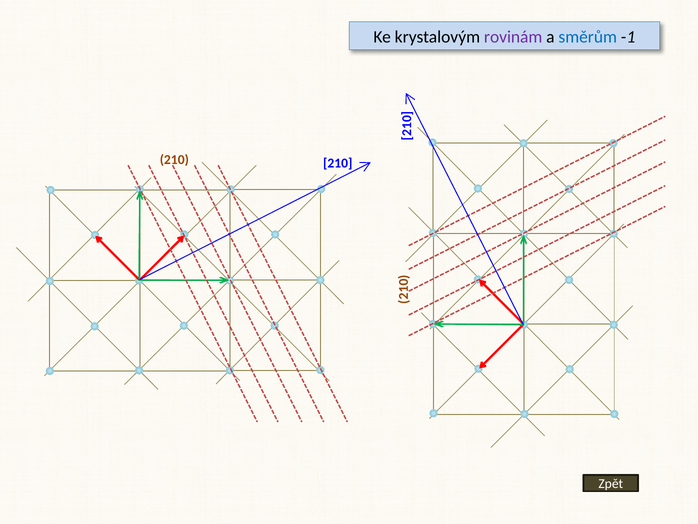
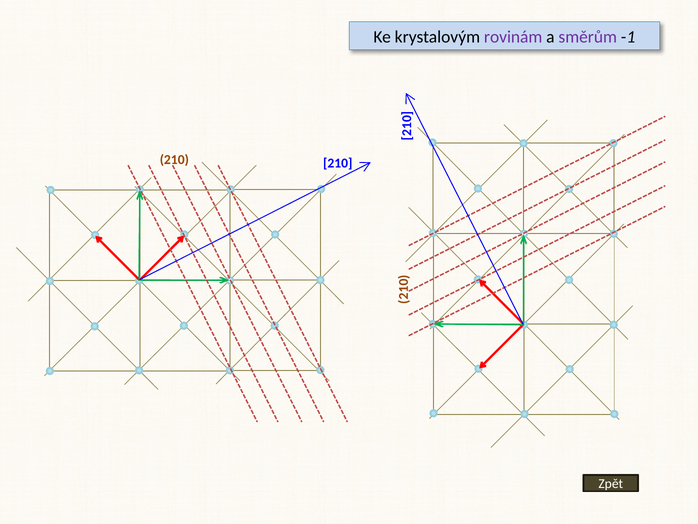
směrům colour: blue -> purple
